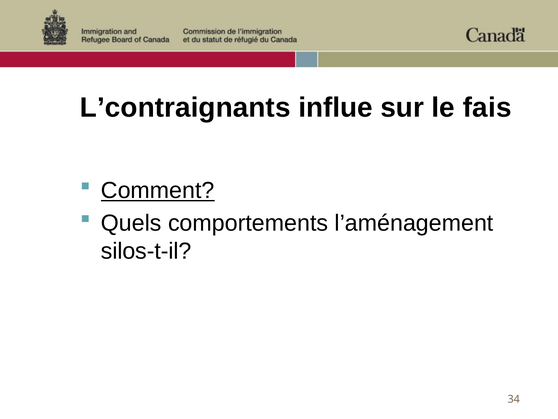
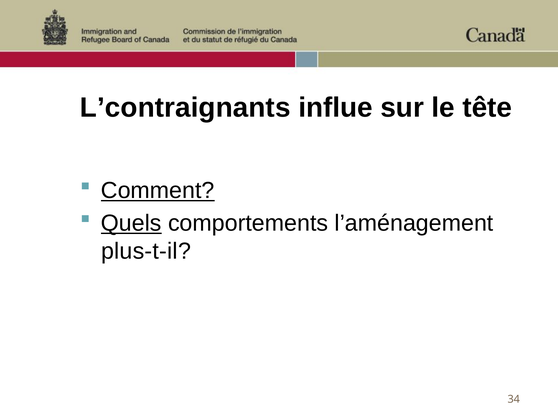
fais: fais -> tête
Quels underline: none -> present
silos-t-il: silos-t-il -> plus-t-il
